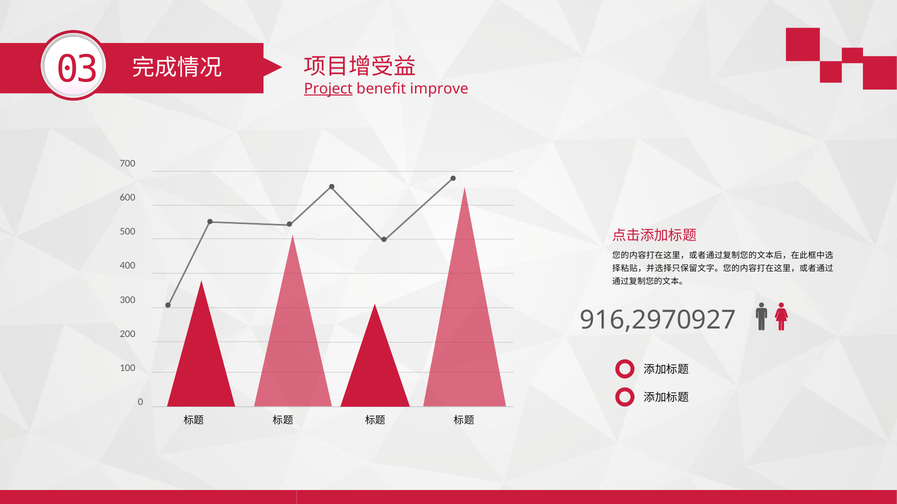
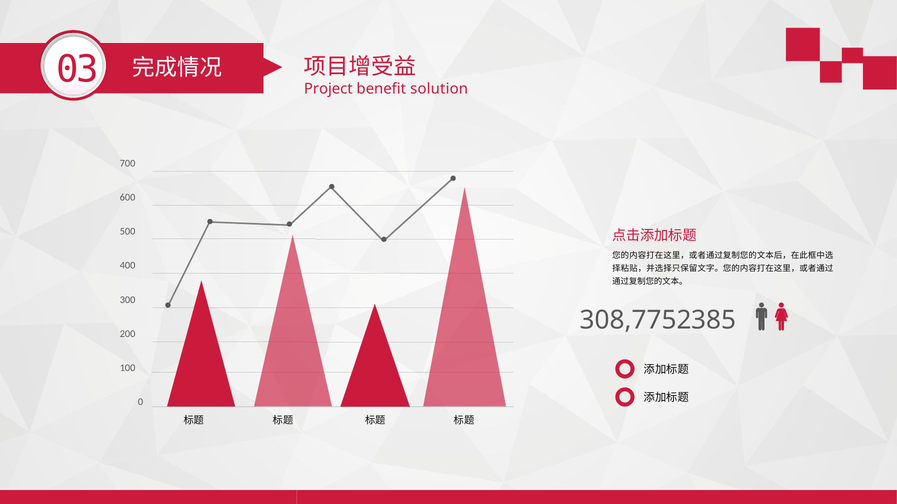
Project underline: present -> none
improve: improve -> solution
916,2970927: 916,2970927 -> 308,7752385
